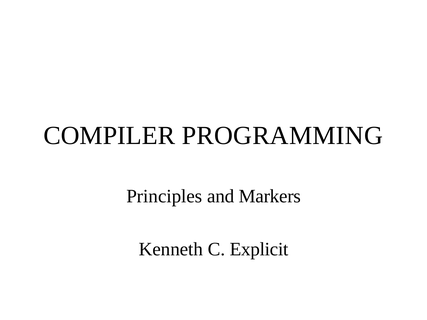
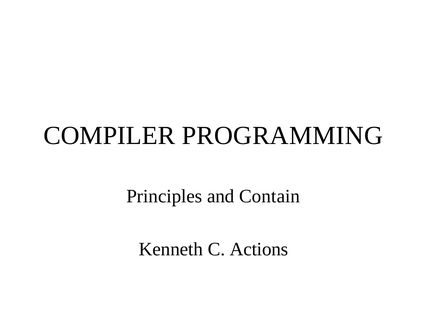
Markers: Markers -> Contain
Explicit: Explicit -> Actions
